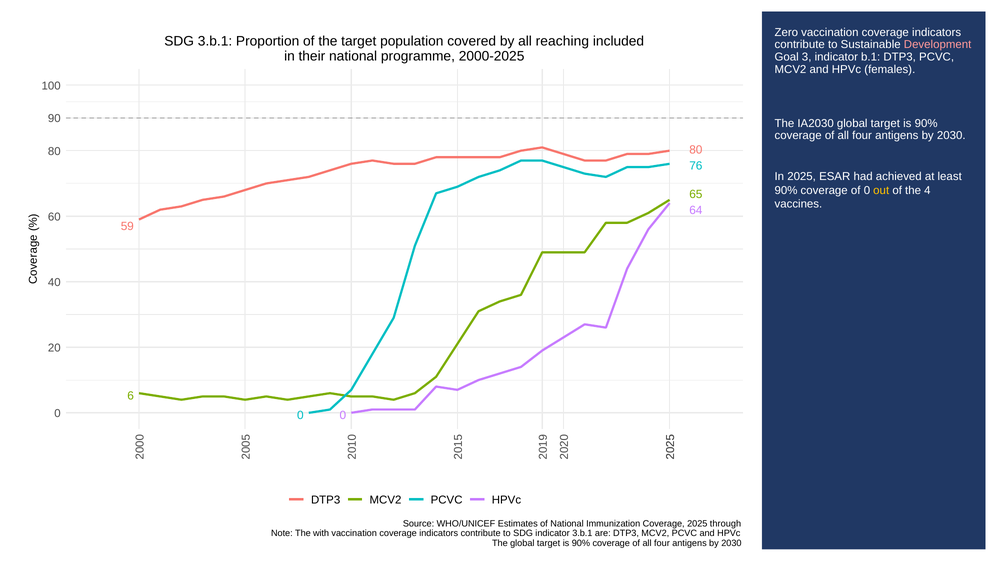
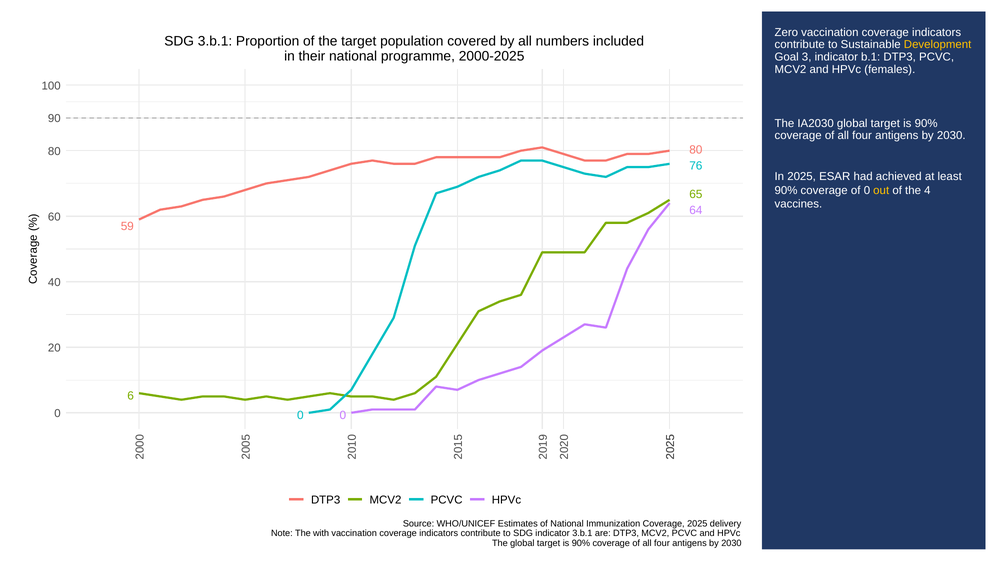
reaching: reaching -> numbers
Development colour: pink -> yellow
through: through -> delivery
